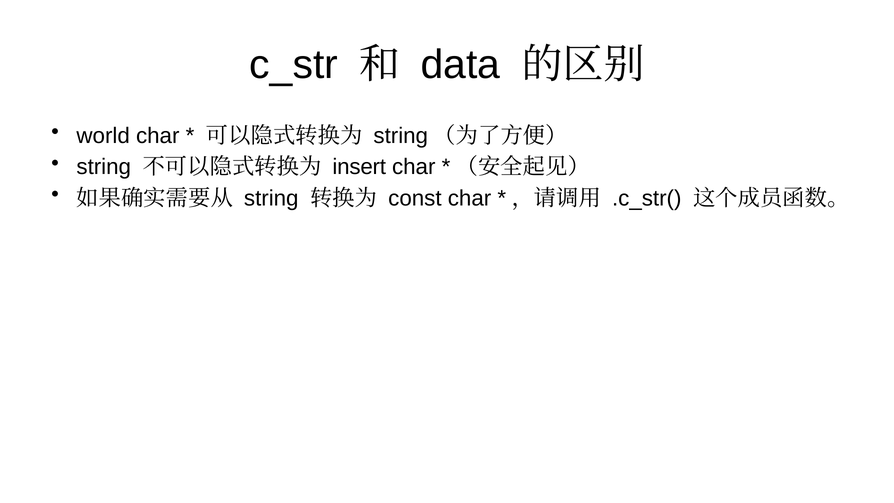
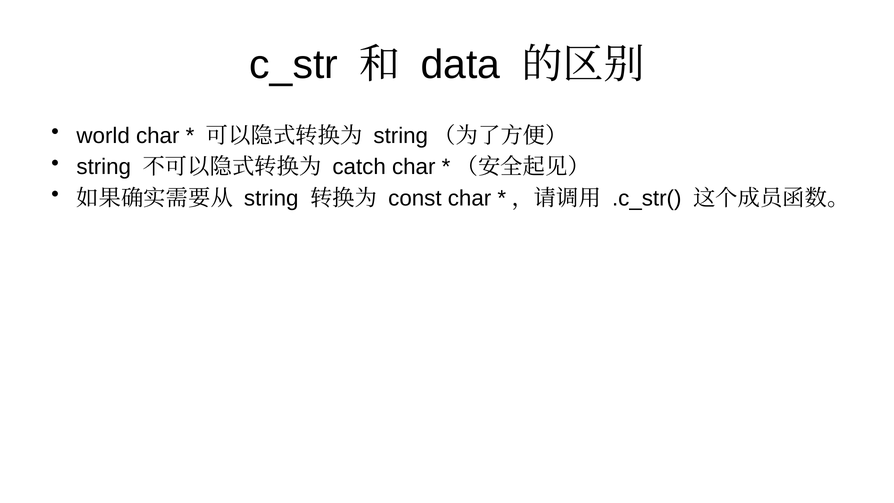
insert: insert -> catch
